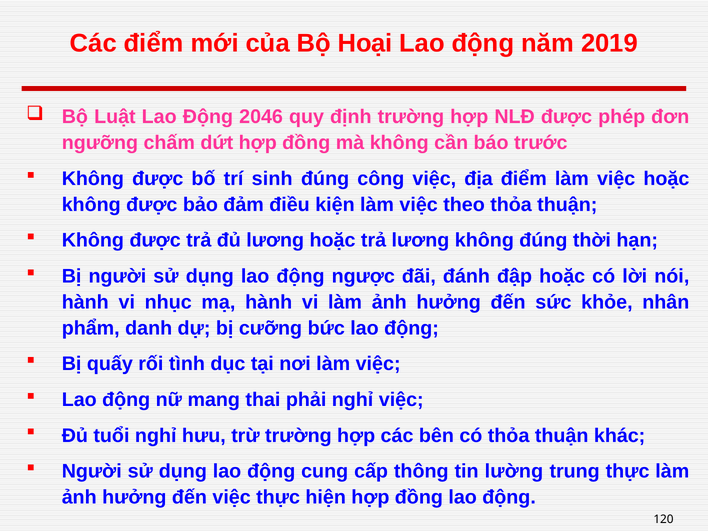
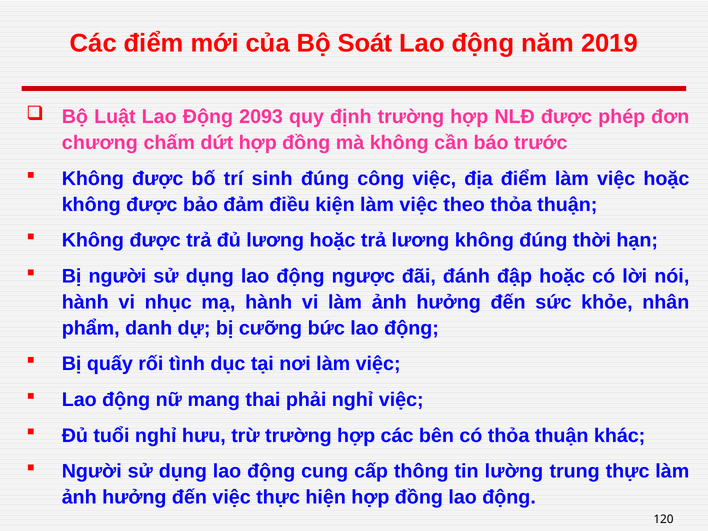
Hoại: Hoại -> Soát
2046: 2046 -> 2093
ngưỡng: ngưỡng -> chương
